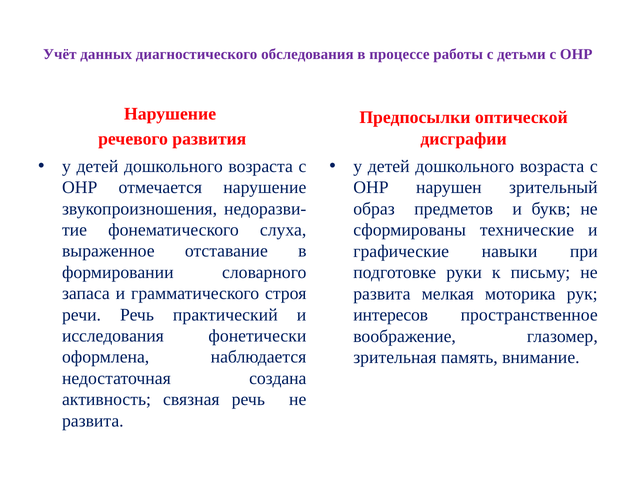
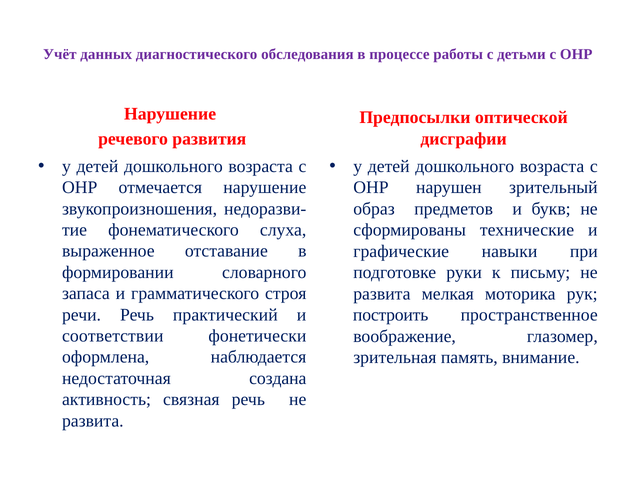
интересов: интересов -> построить
исследования: исследования -> соответствии
